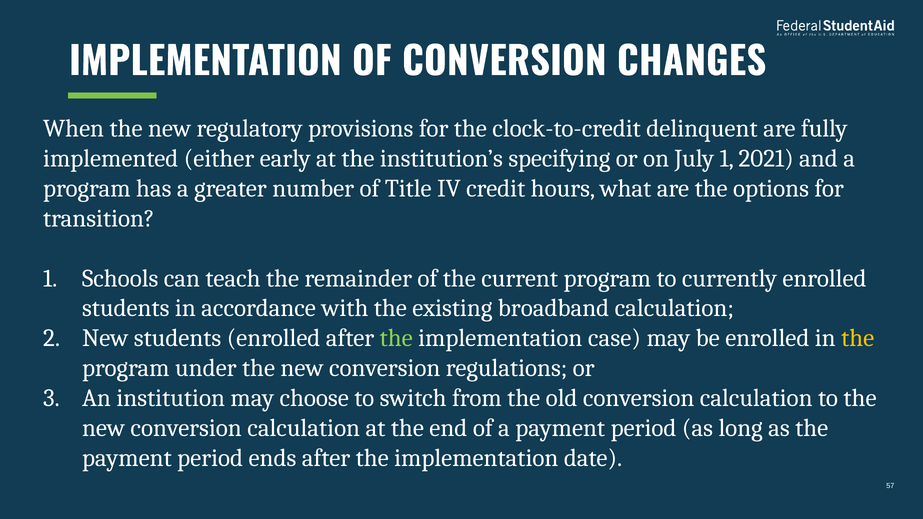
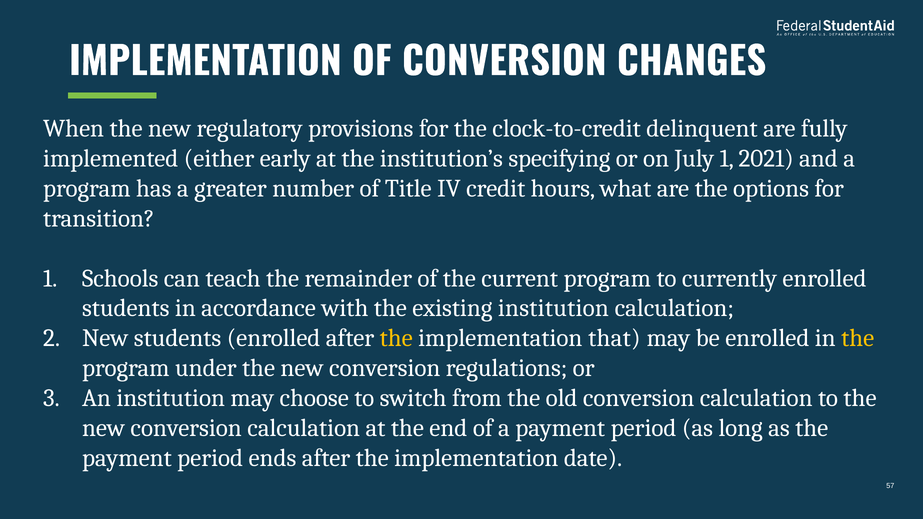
existing broadband: broadband -> institution
the at (396, 338) colour: light green -> yellow
case: case -> that
